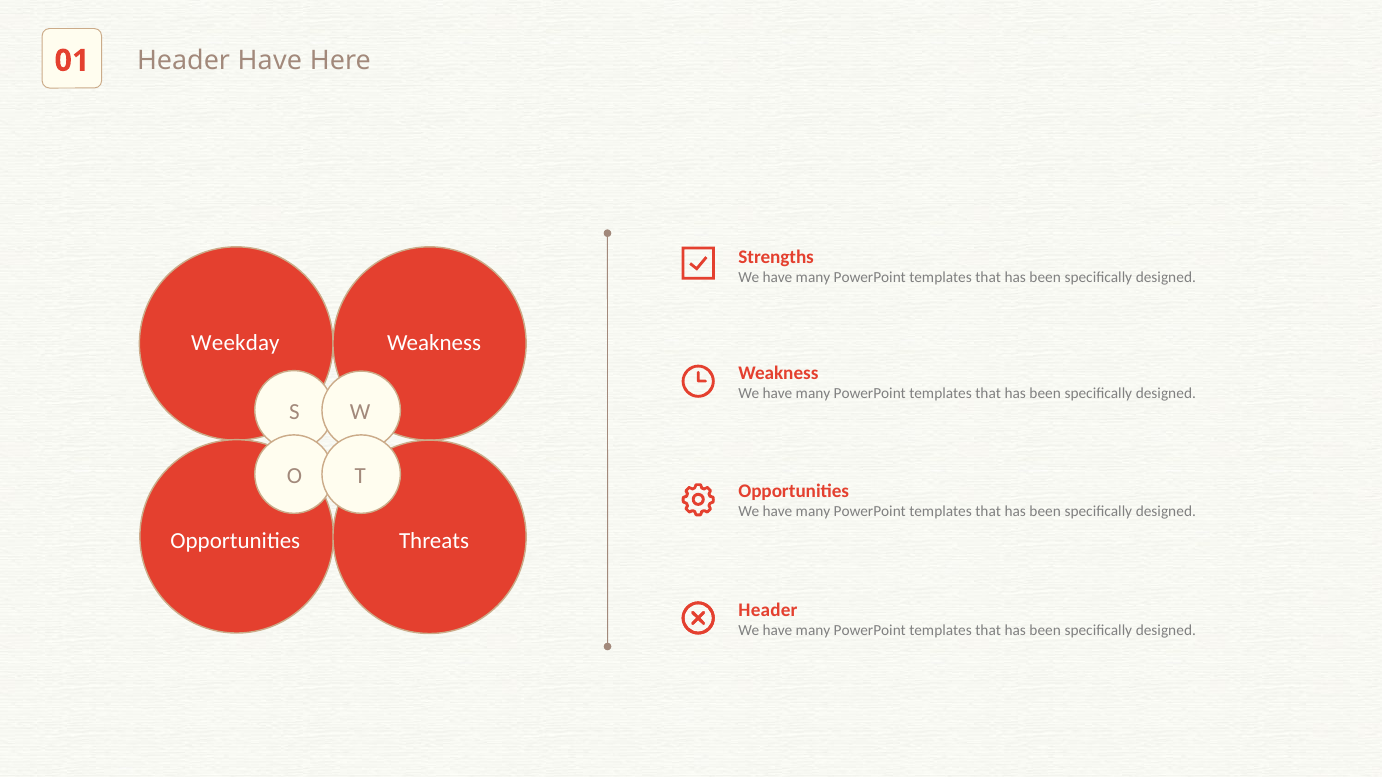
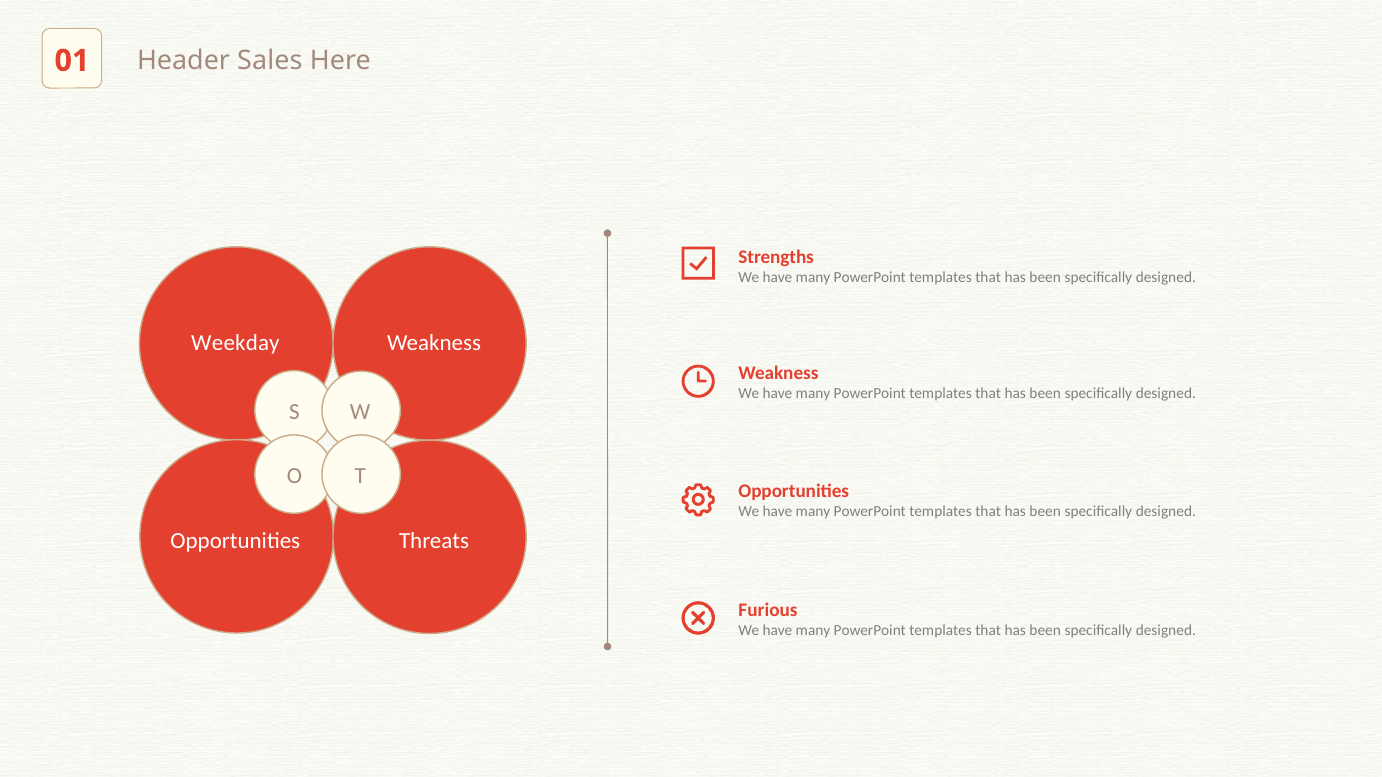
Header Have: Have -> Sales
Header at (768, 610): Header -> Furious
